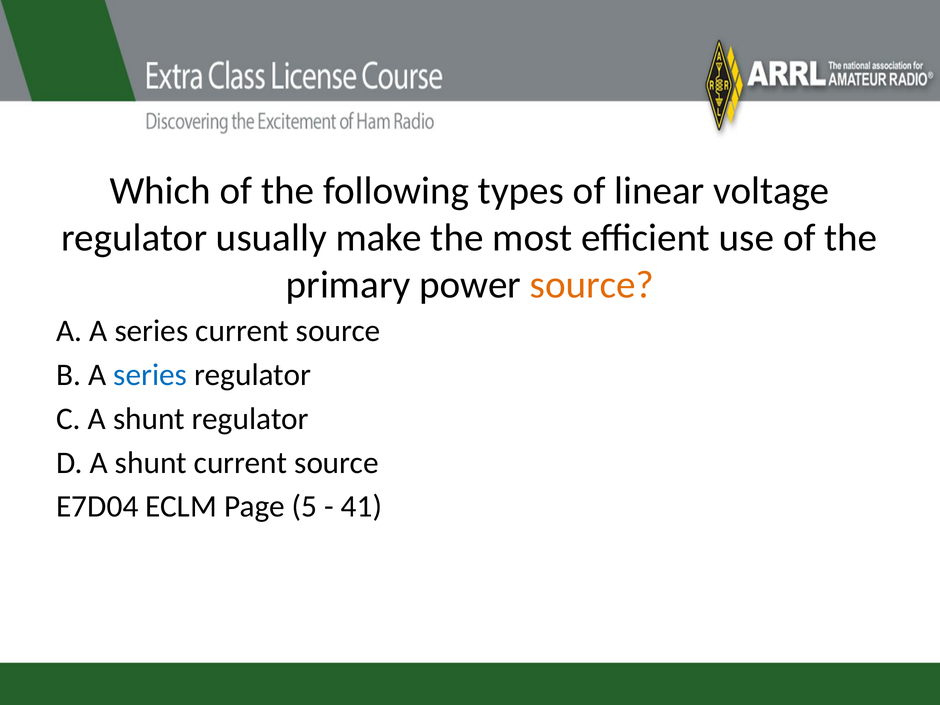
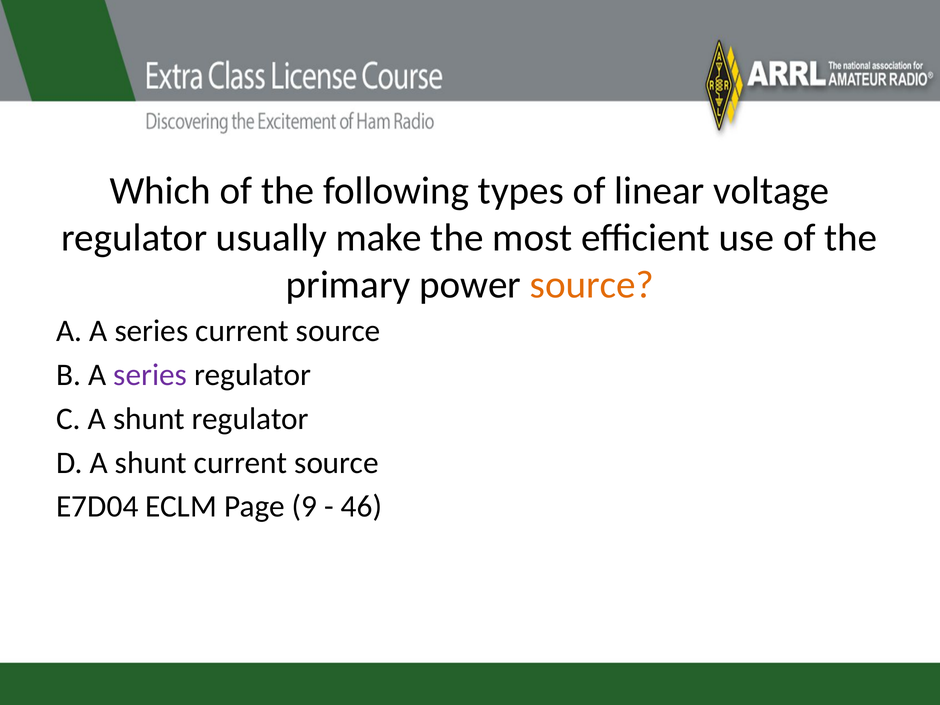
series at (150, 375) colour: blue -> purple
5: 5 -> 9
41: 41 -> 46
